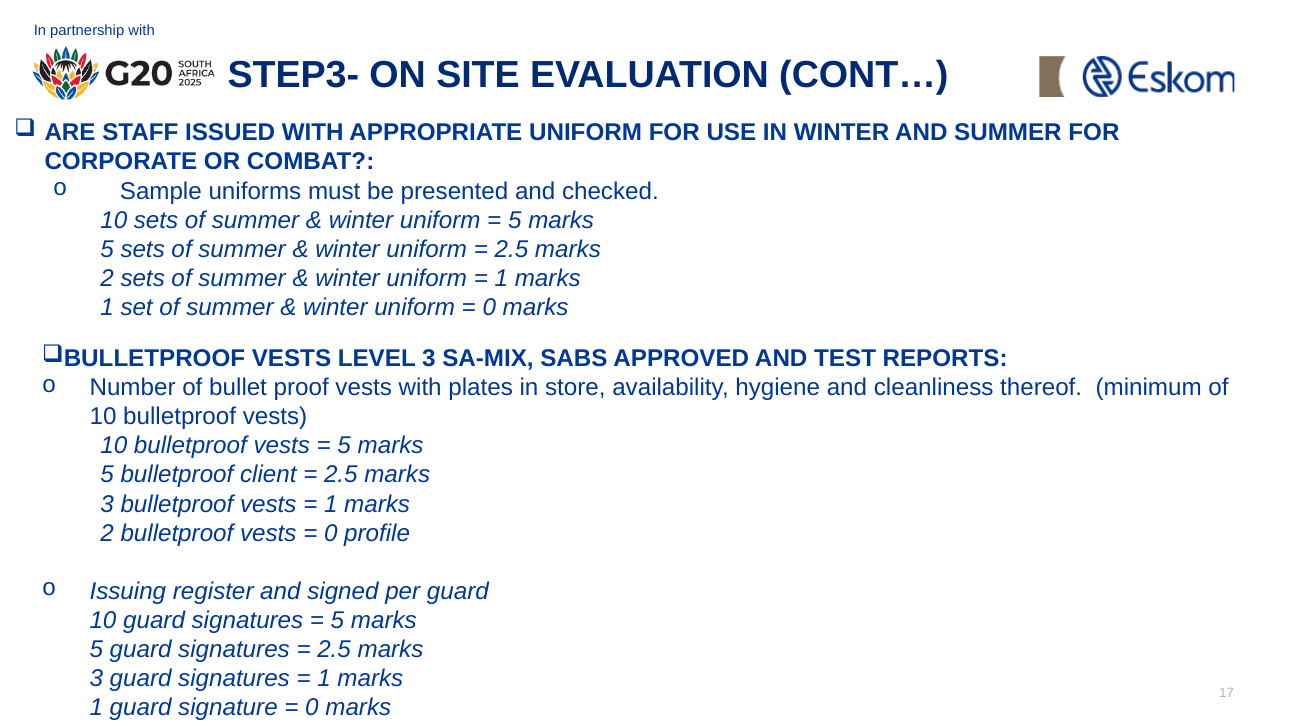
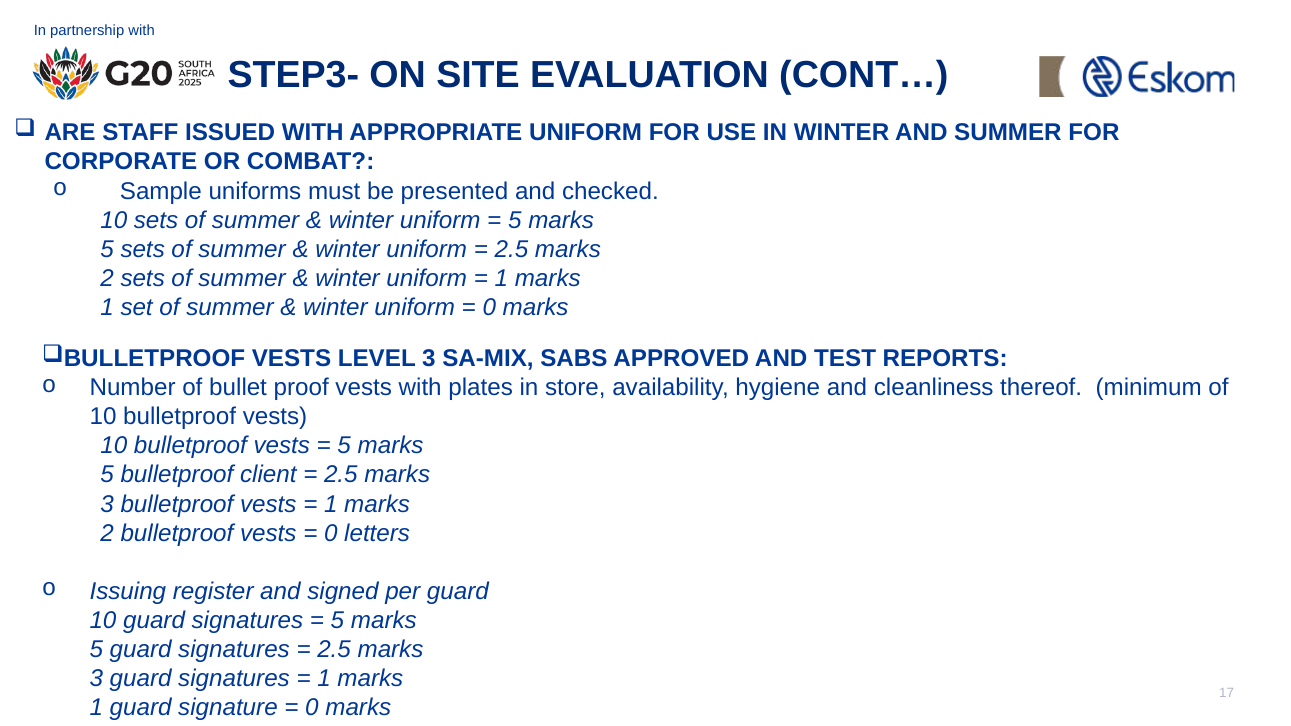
profile: profile -> letters
